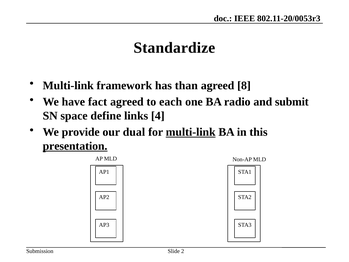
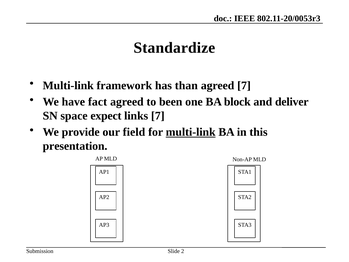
agreed 8: 8 -> 7
each: each -> been
radio: radio -> block
submit: submit -> deliver
define: define -> expect
links 4: 4 -> 7
dual: dual -> field
presentation underline: present -> none
